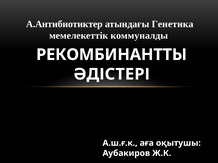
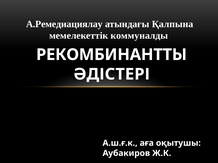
А.Антибиотиктер: А.Антибиотиктер -> А.Ремедиациялау
Генетика: Генетика -> Қалпына
